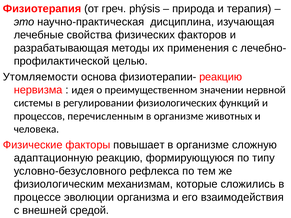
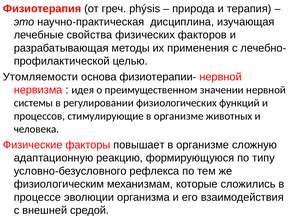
физиотерапии- реакцию: реакцию -> нервной
перечисленным: перечисленным -> стимулирующие
